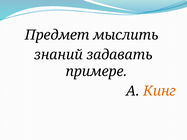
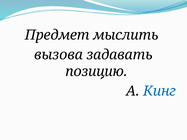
знаний: знаний -> вызова
примере: примере -> позицию
Кинг colour: orange -> blue
